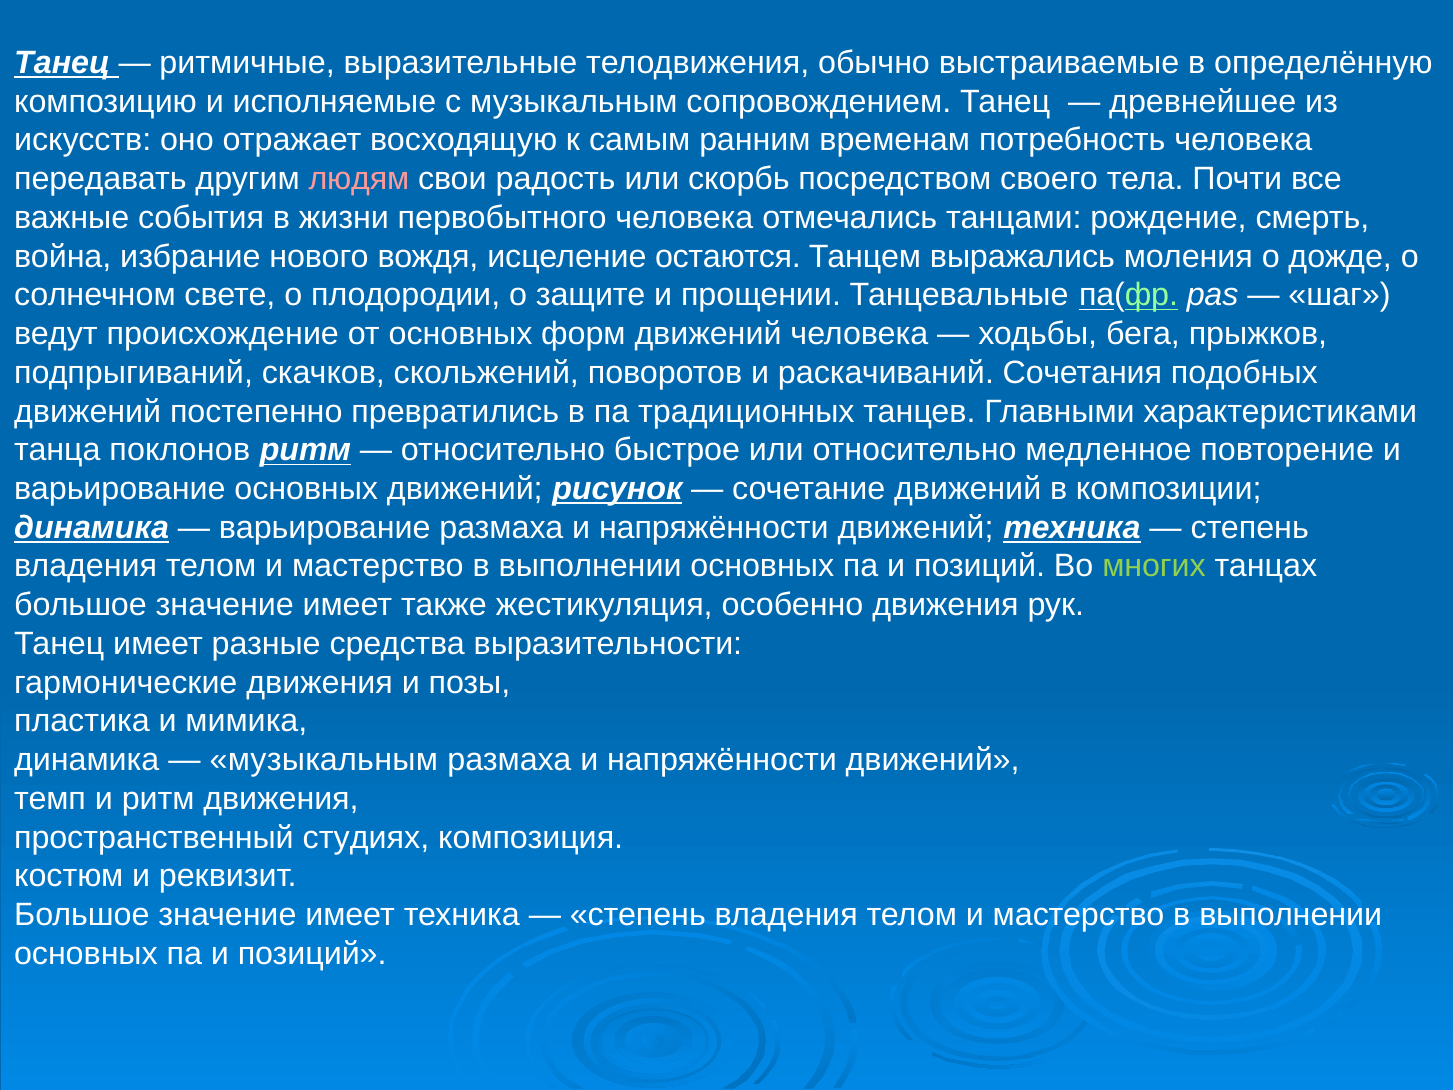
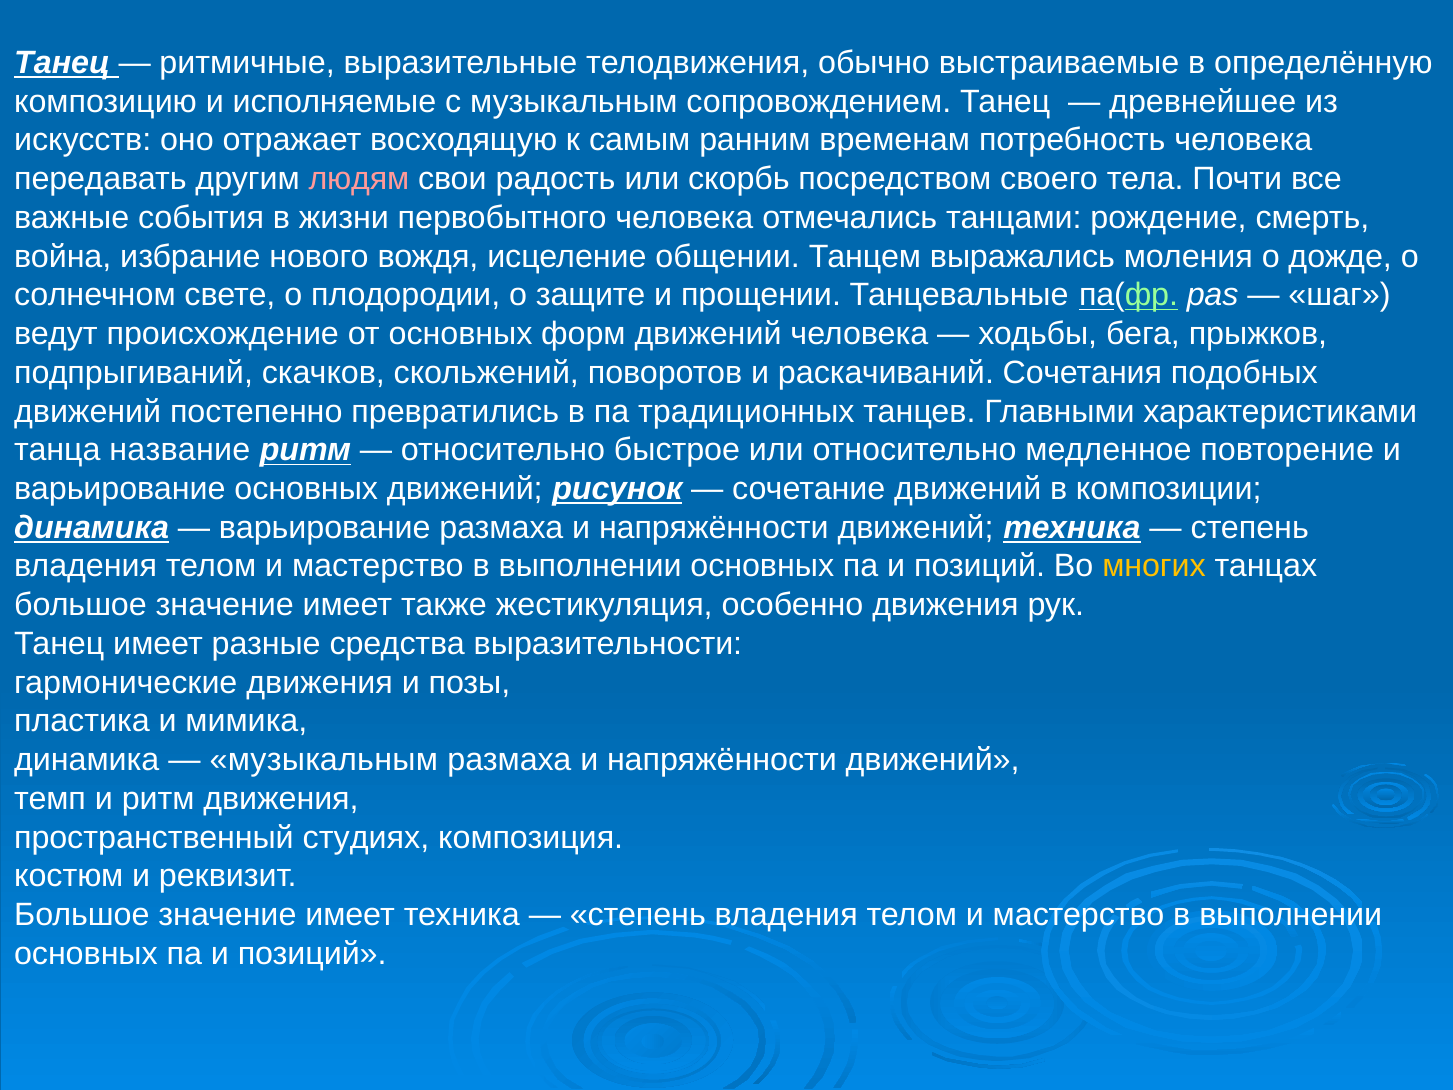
остаются: остаются -> общении
поклонов: поклонов -> название
многих colour: light green -> yellow
